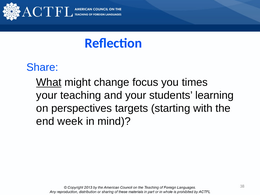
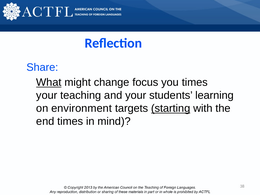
perspectives: perspectives -> environment
starting underline: none -> present
end week: week -> times
